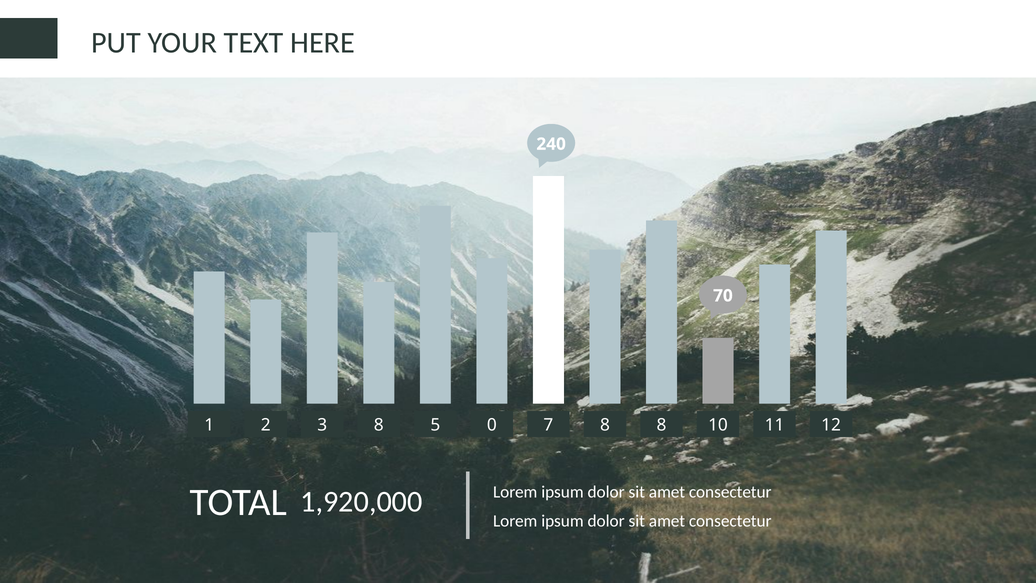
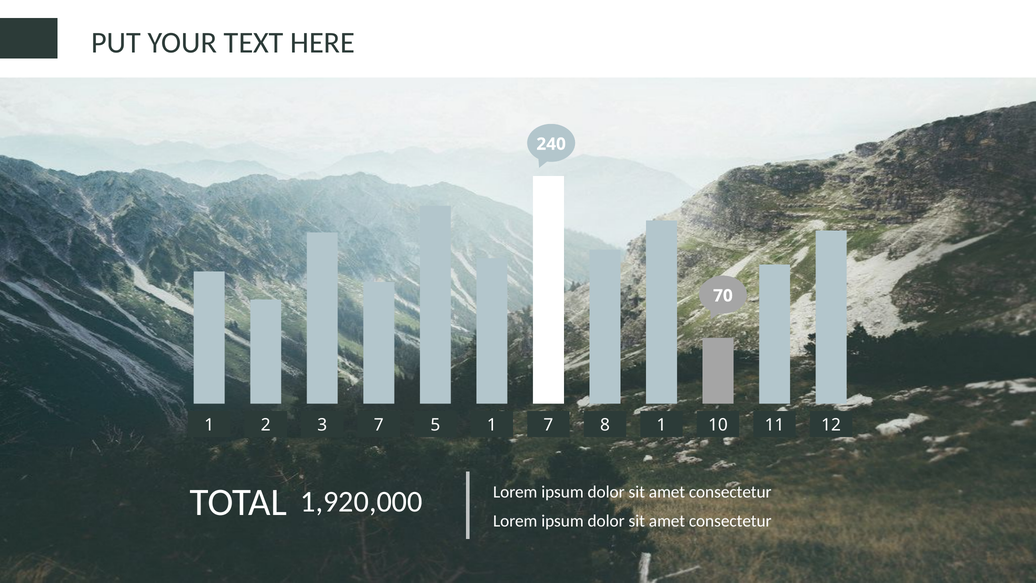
3 8: 8 -> 7
5 0: 0 -> 1
8 8: 8 -> 1
